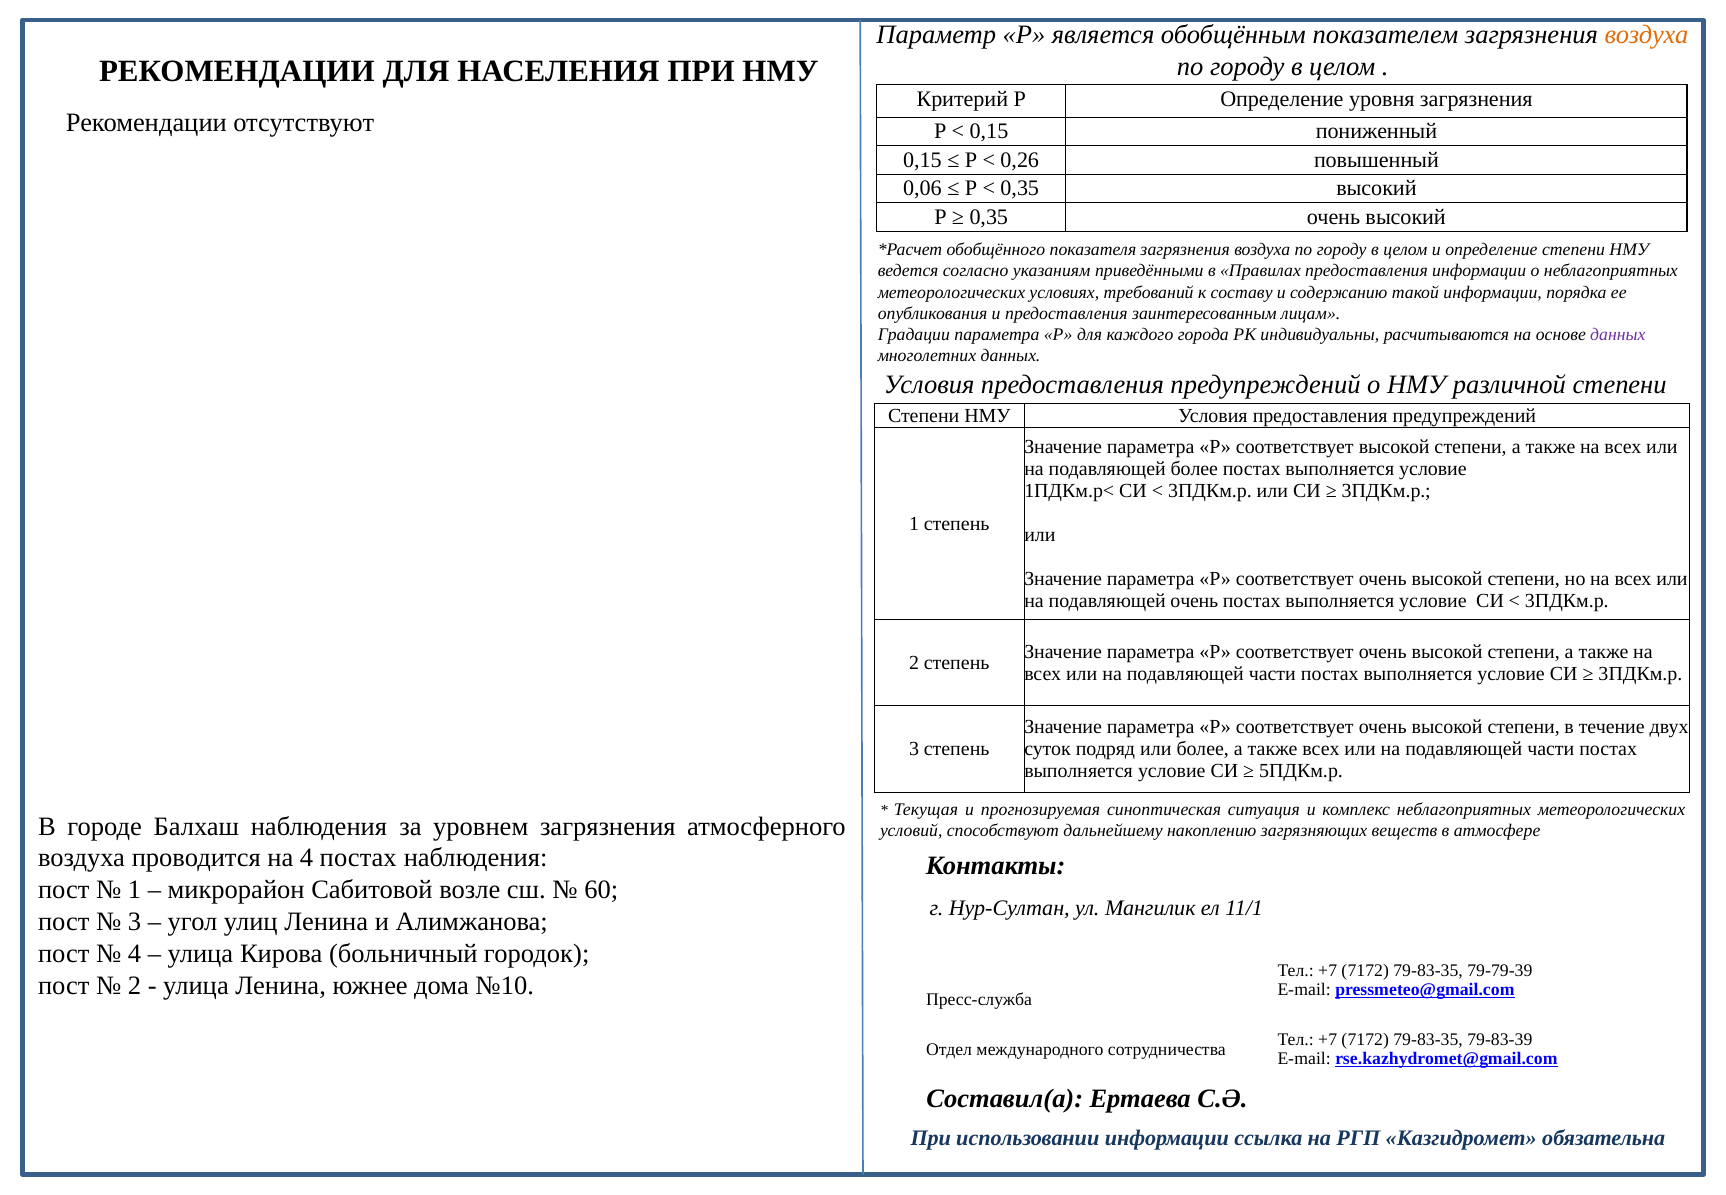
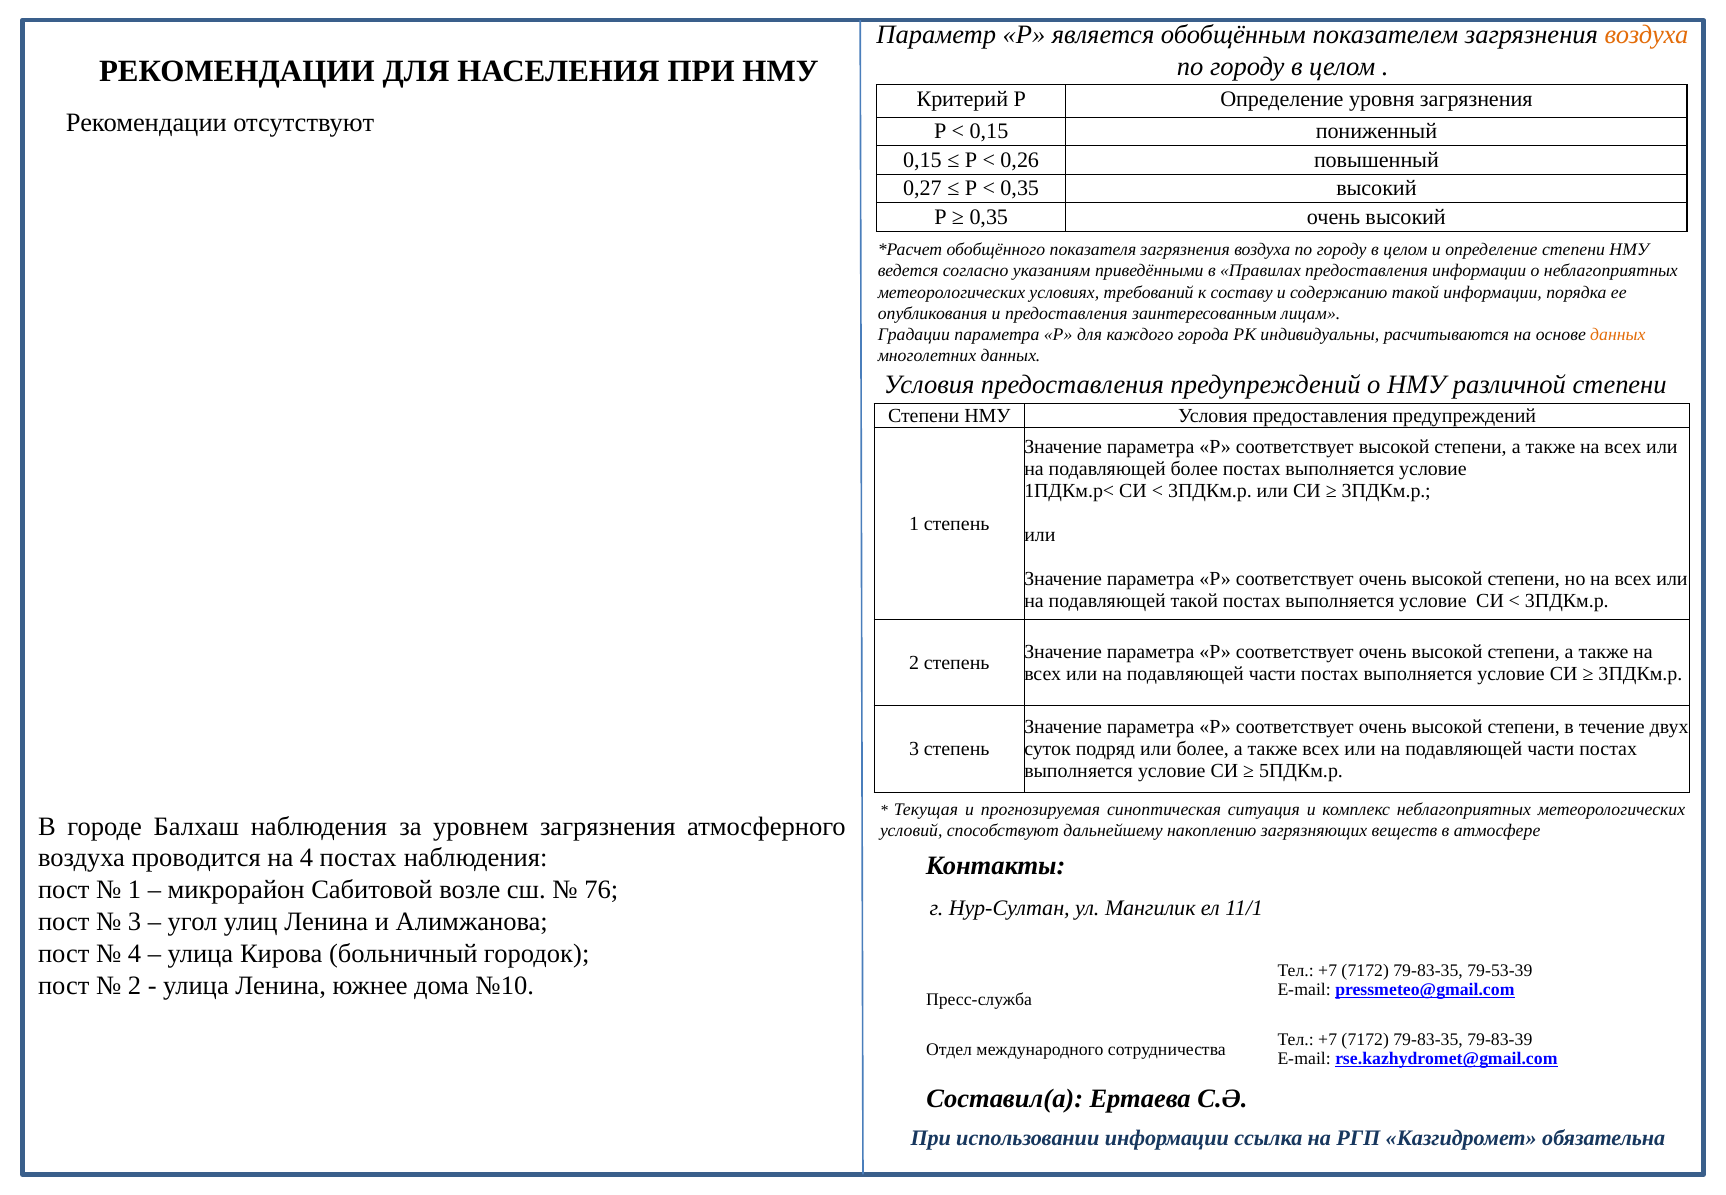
0,06: 0,06 -> 0,27
данных at (1618, 335) colour: purple -> orange
подавляющей очень: очень -> такой
60: 60 -> 76
79-79-39: 79-79-39 -> 79-53-39
